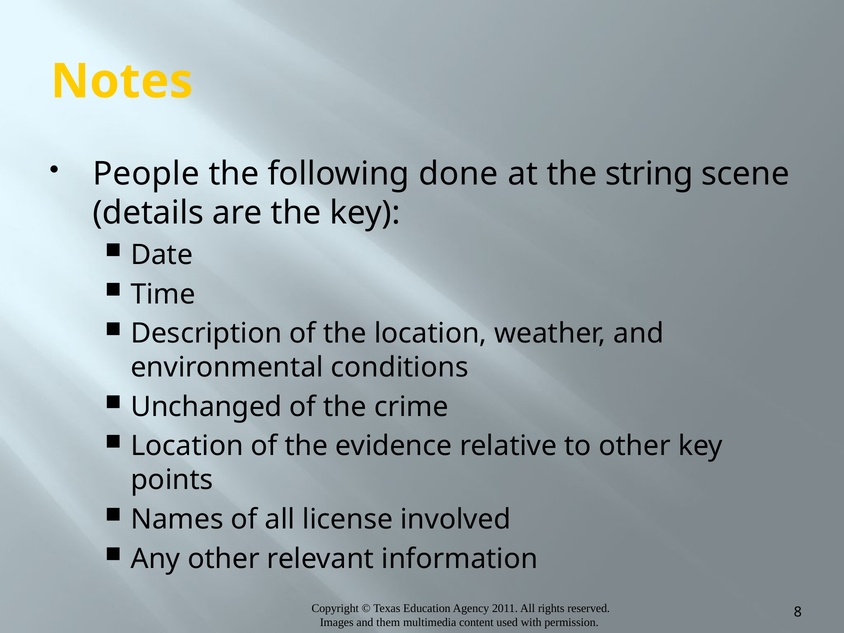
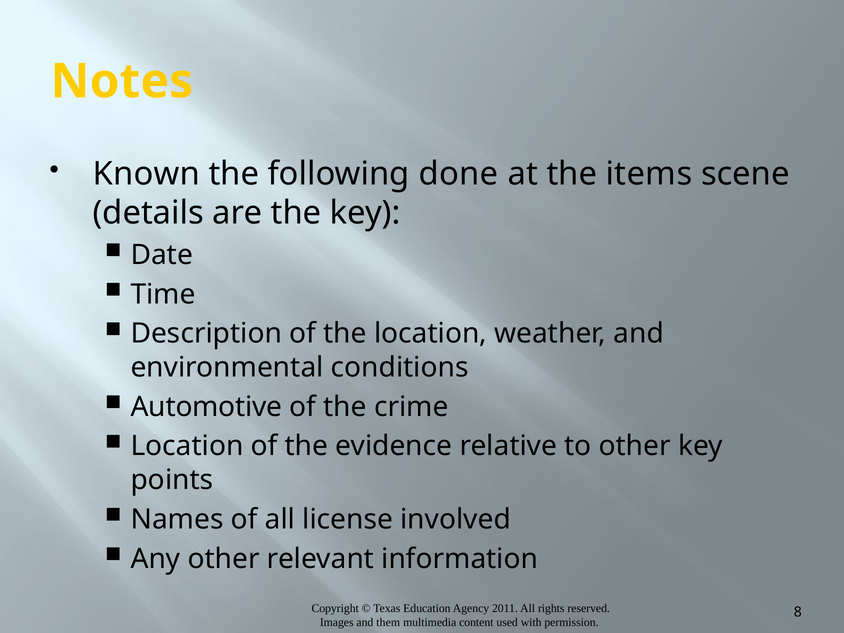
People: People -> Known
string: string -> items
Unchanged: Unchanged -> Automotive
